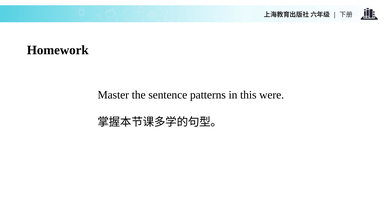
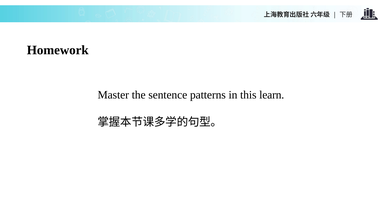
were: were -> learn
